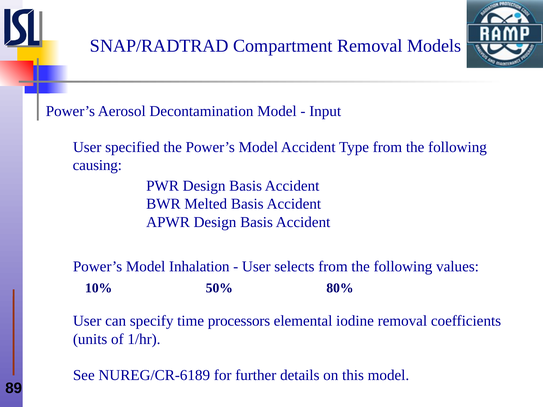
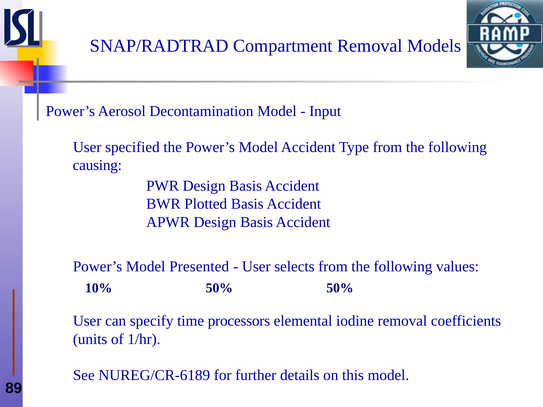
Melted: Melted -> Plotted
Inhalation: Inhalation -> Presented
50% 80%: 80% -> 50%
